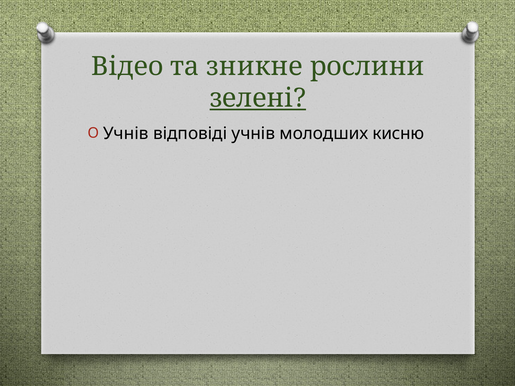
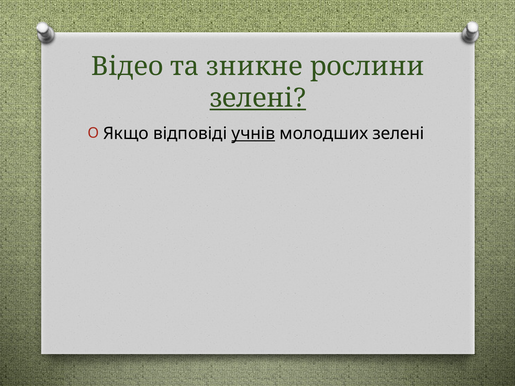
Учнів at (126, 133): Учнів -> Якщо
учнів at (253, 133) underline: none -> present
молодших кисню: кисню -> зелені
